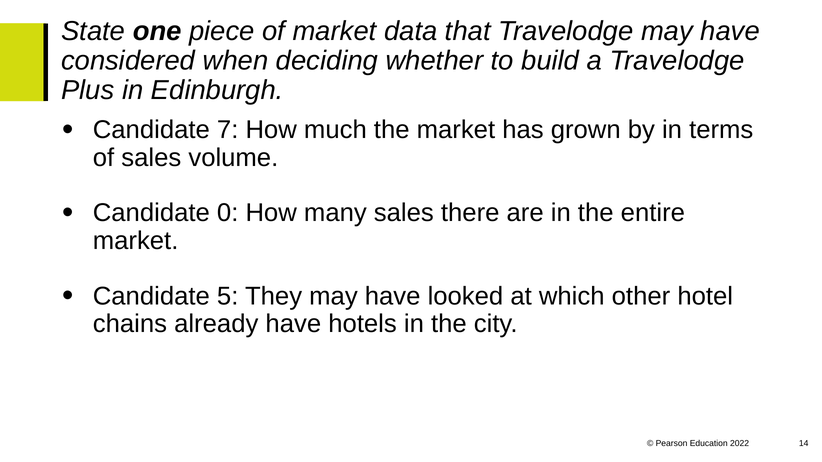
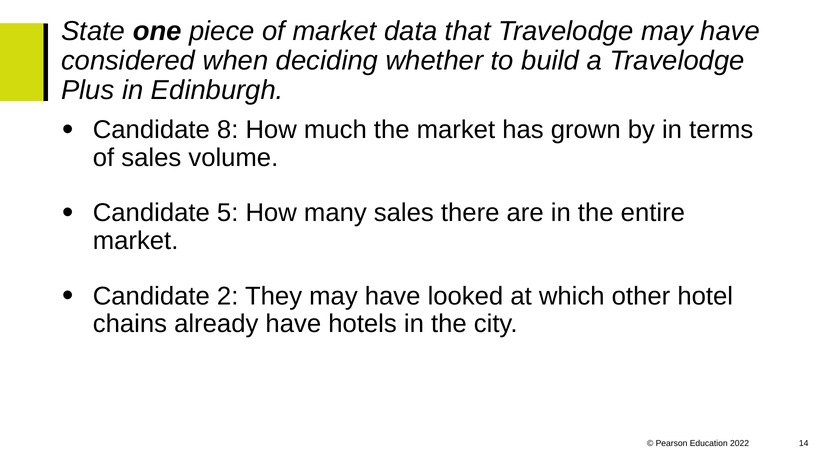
7: 7 -> 8
0: 0 -> 5
5: 5 -> 2
